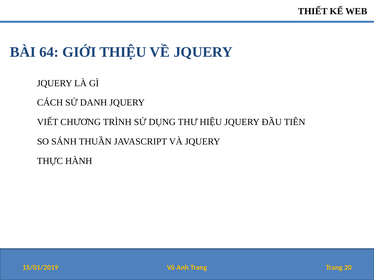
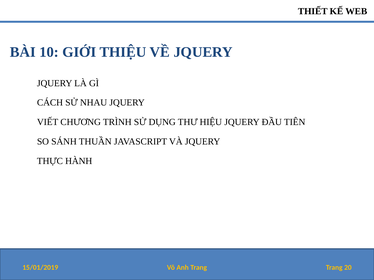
64: 64 -> 10
DANH: DANH -> NHAU
